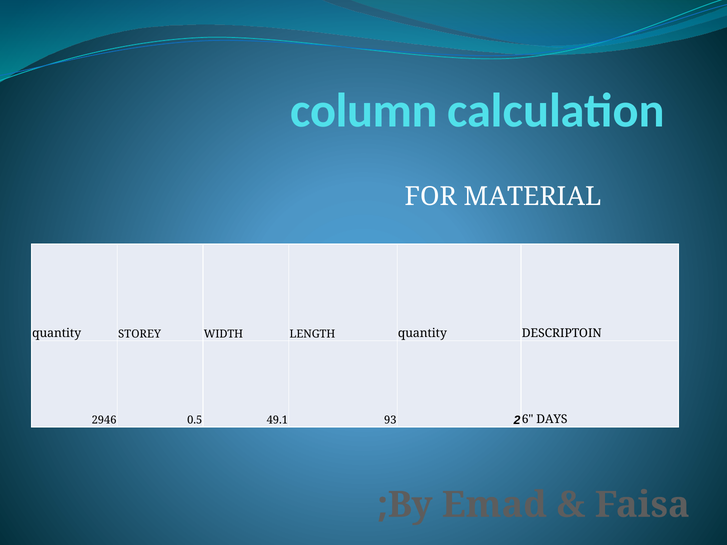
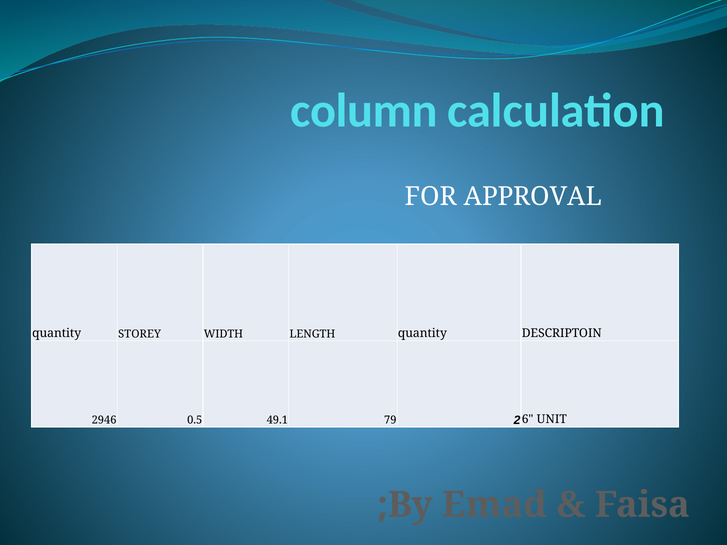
MATERIAL: MATERIAL -> APPROVAL
93: 93 -> 79
DAYS: DAYS -> UNIT
